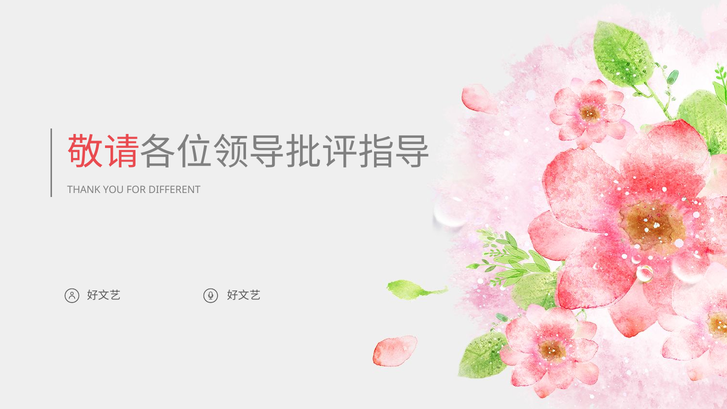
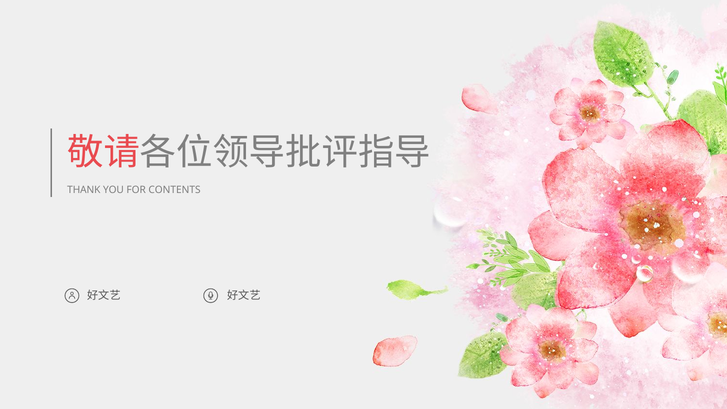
DIFFERENT: DIFFERENT -> CONTENTS
